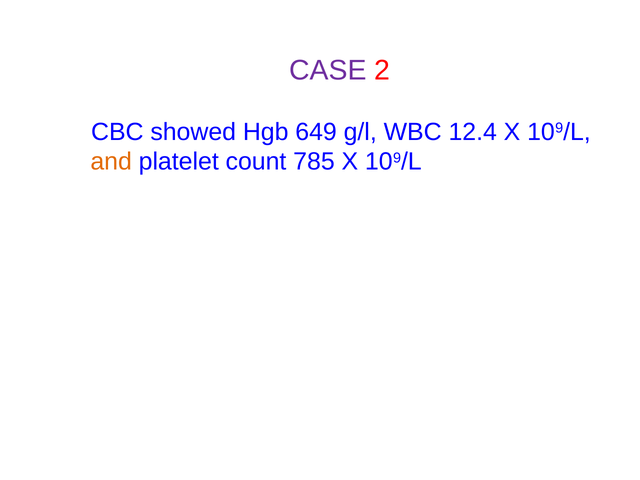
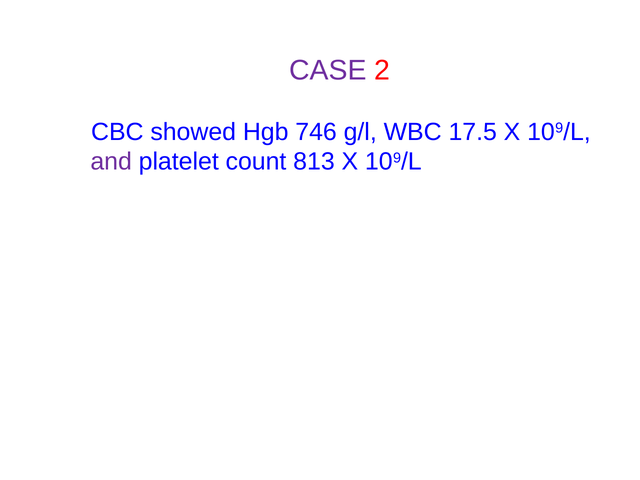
649: 649 -> 746
12.4: 12.4 -> 17.5
and colour: orange -> purple
785: 785 -> 813
